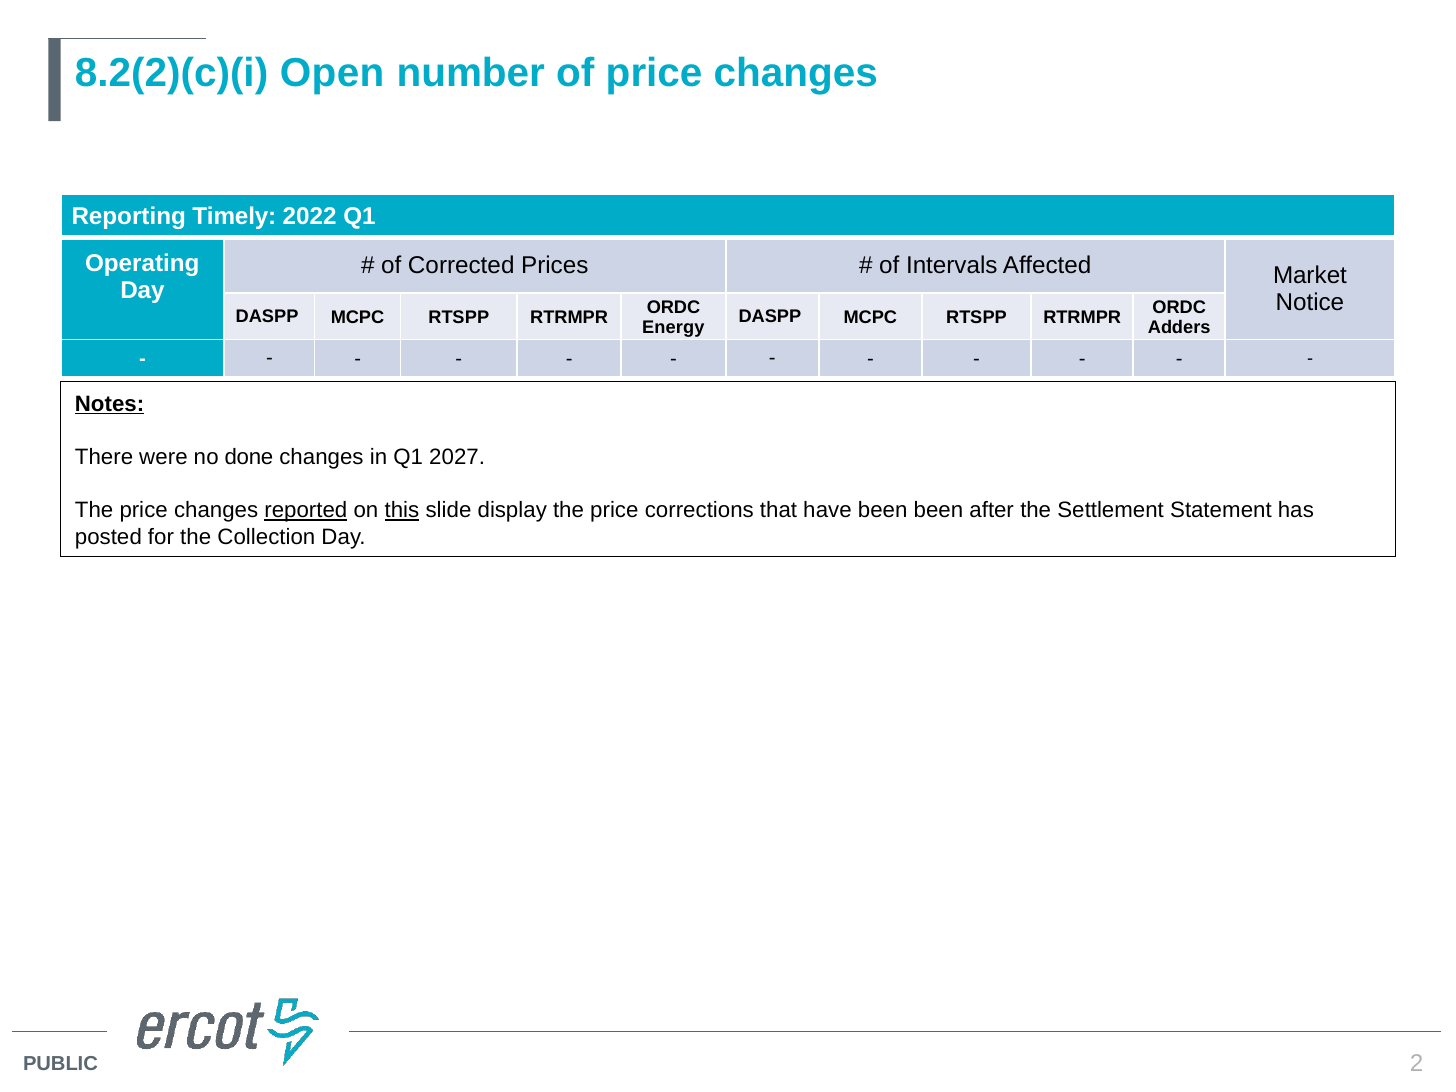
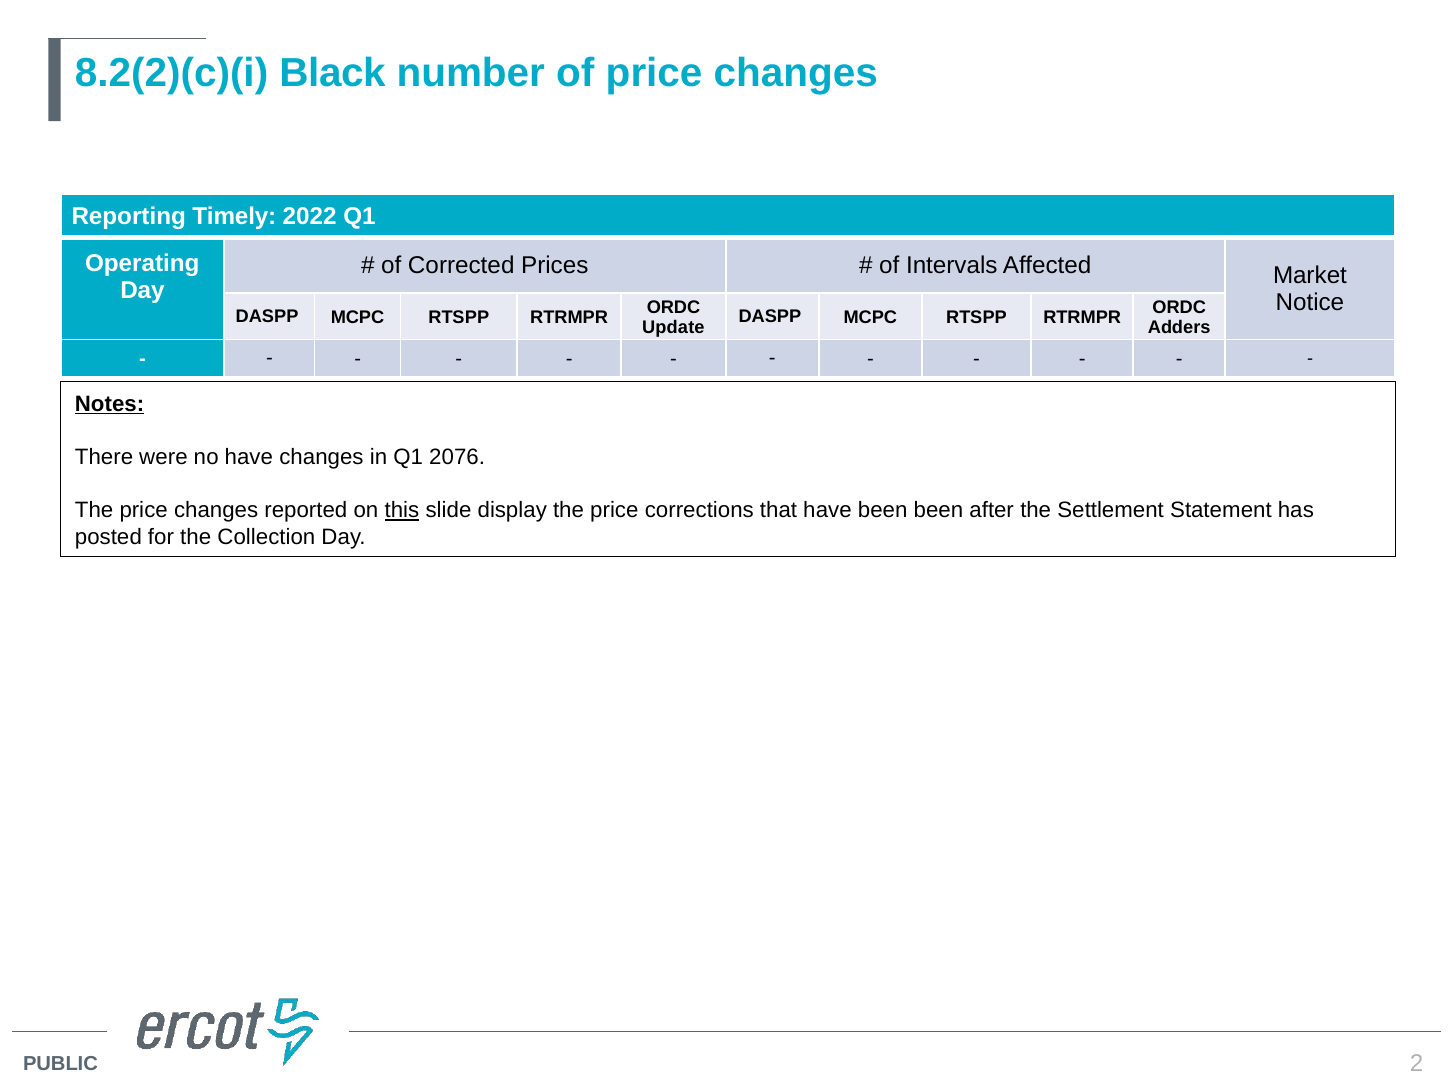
Open: Open -> Black
Energy: Energy -> Update
no done: done -> have
2027: 2027 -> 2076
reported underline: present -> none
